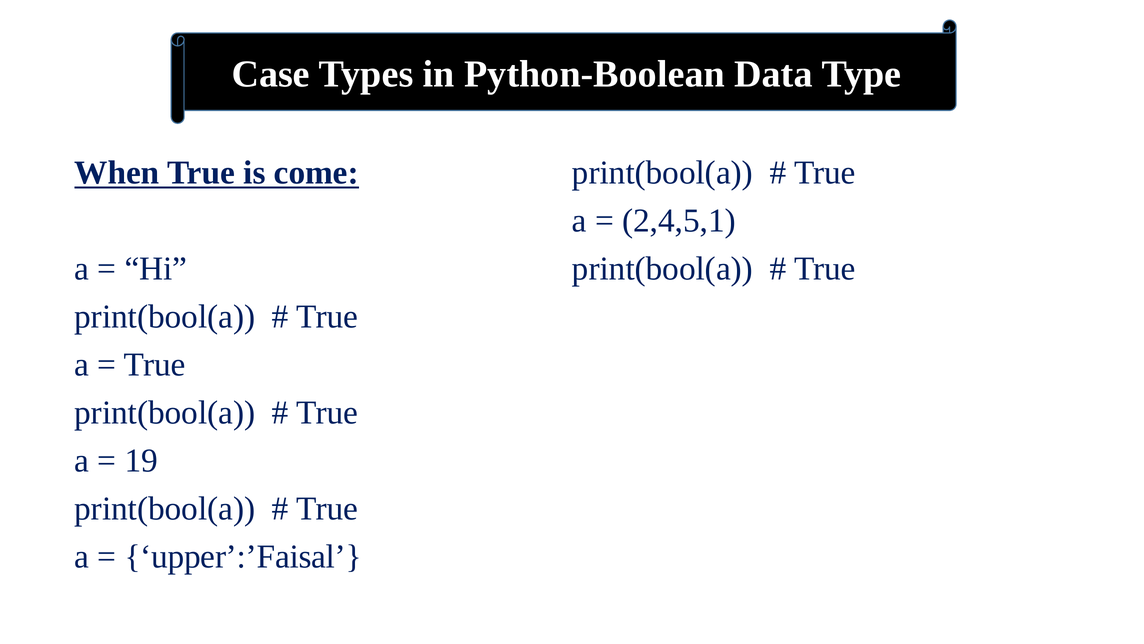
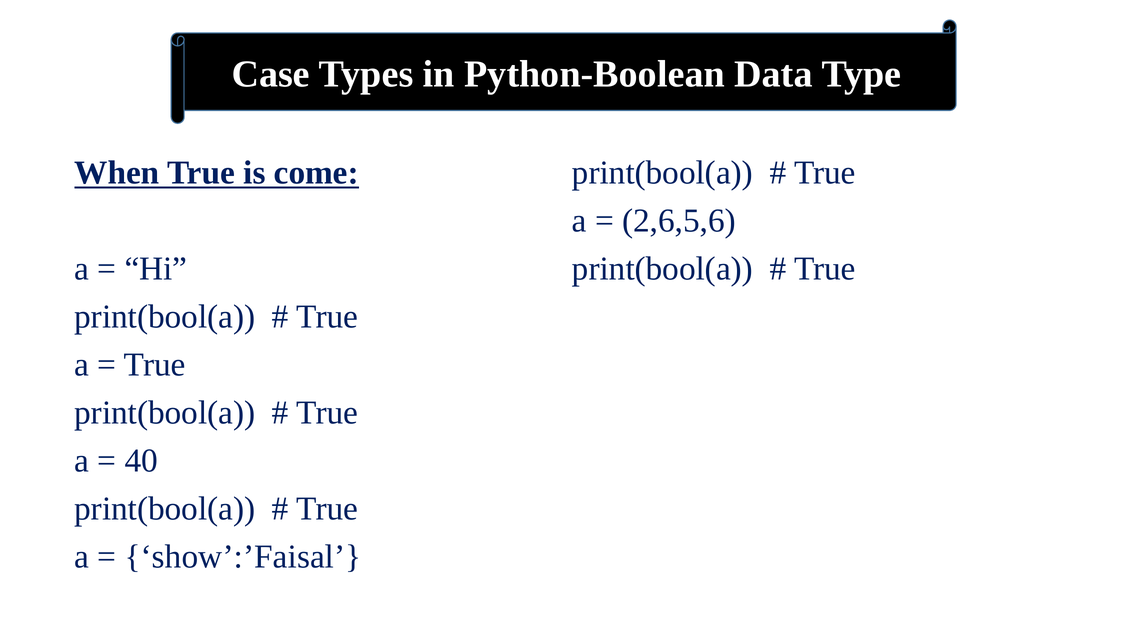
2,4,5,1: 2,4,5,1 -> 2,6,5,6
19: 19 -> 40
upper’:’Faisal: upper’:’Faisal -> show’:’Faisal
